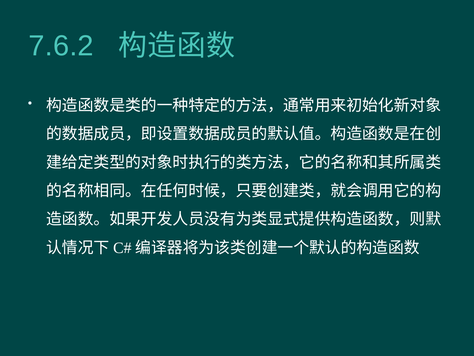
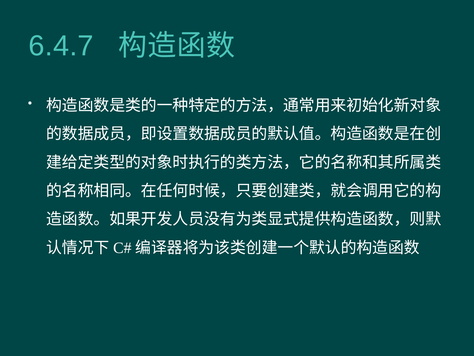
7.6.2: 7.6.2 -> 6.4.7
